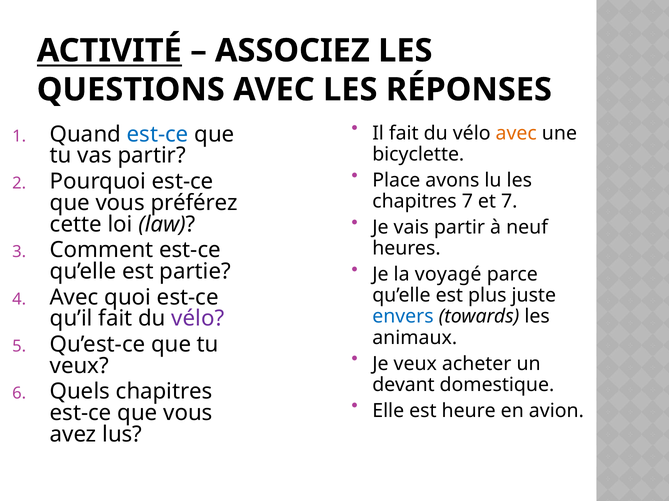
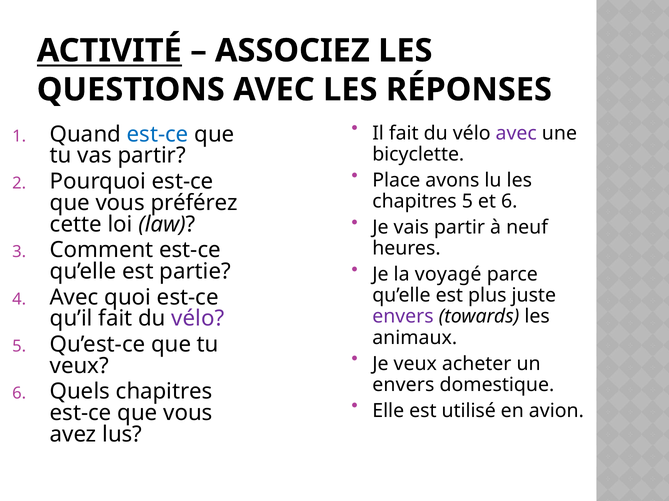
avec at (516, 133) colour: orange -> purple
chapitres 7: 7 -> 5
et 7: 7 -> 6
envers at (403, 317) colour: blue -> purple
devant at (403, 385): devant -> envers
heure: heure -> utilisé
